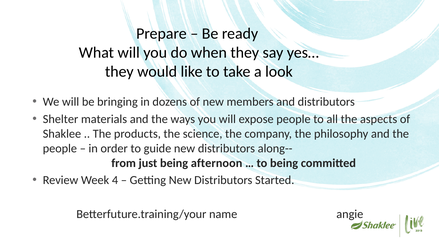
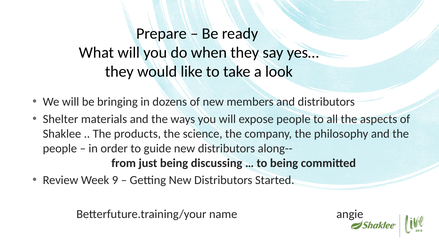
afternoon: afternoon -> discussing
4: 4 -> 9
